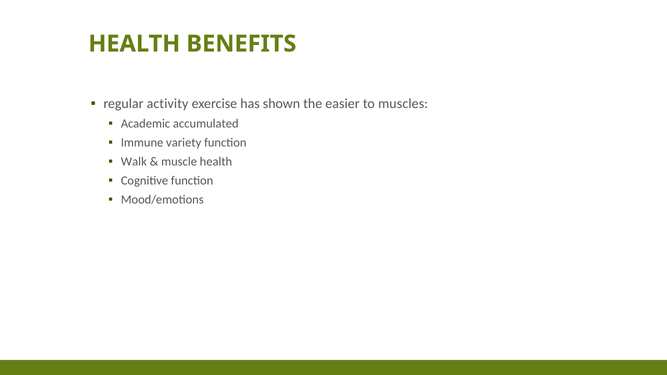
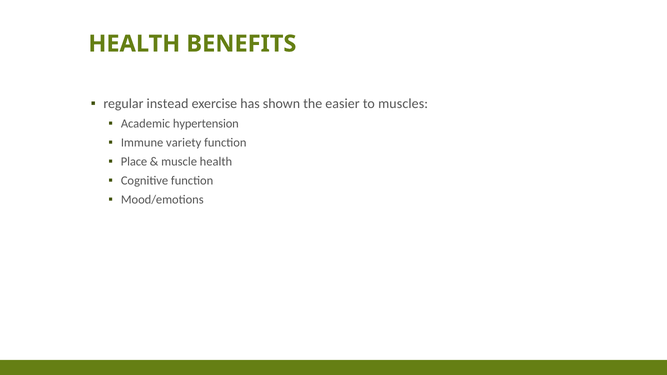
activity: activity -> instead
accumulated: accumulated -> hypertension
Walk: Walk -> Place
